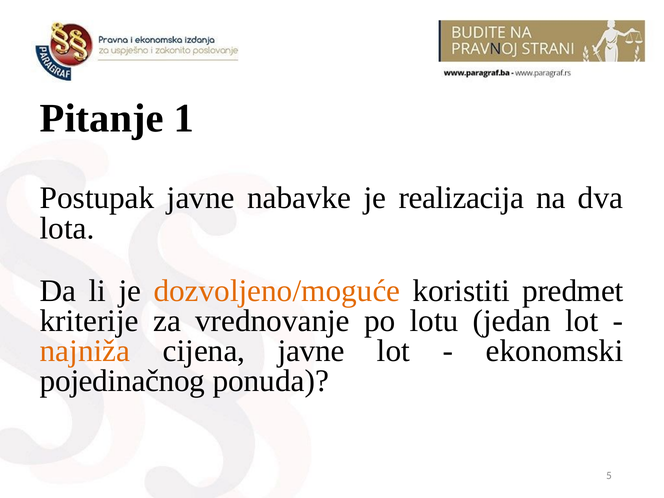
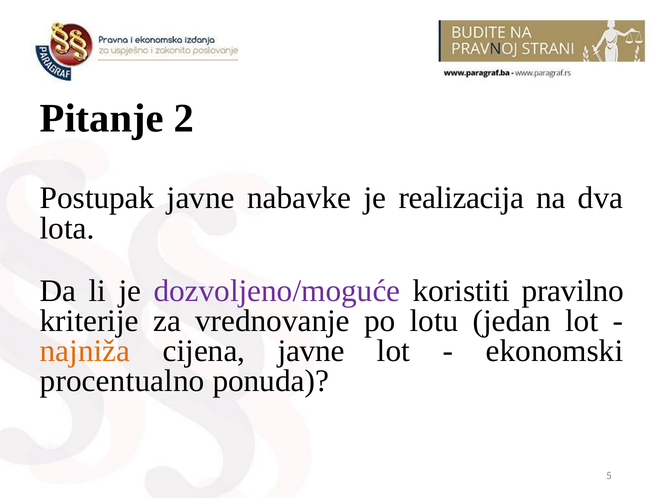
1: 1 -> 2
dozvoljeno/moguće colour: orange -> purple
predmet: predmet -> pravilno
pojedinačnog: pojedinačnog -> procentualno
